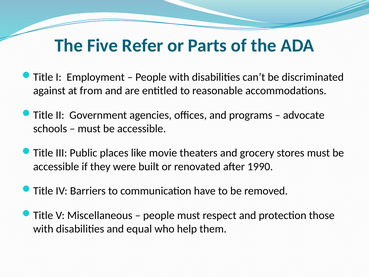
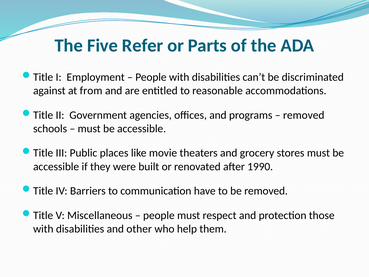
advocate at (304, 115): advocate -> removed
equal: equal -> other
